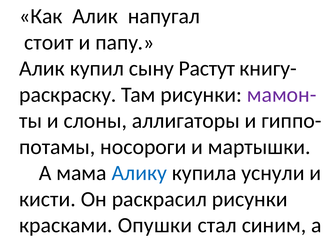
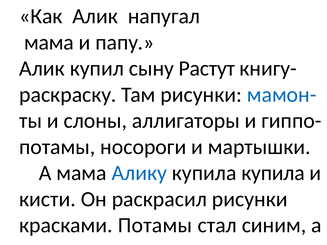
стоит at (49, 42): стоит -> мама
мамон- colour: purple -> blue
купила уснули: уснули -> купила
красками Опушки: Опушки -> Потамы
